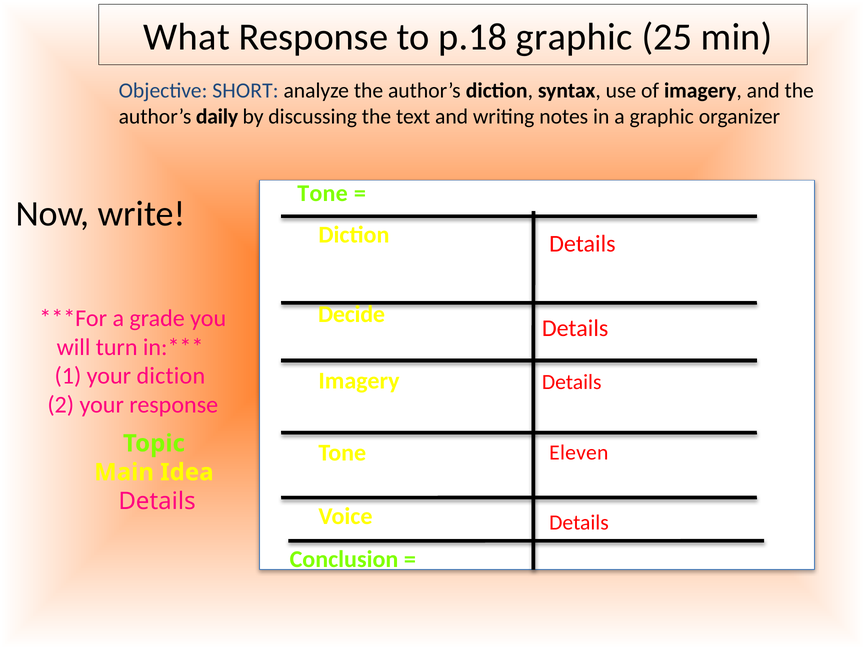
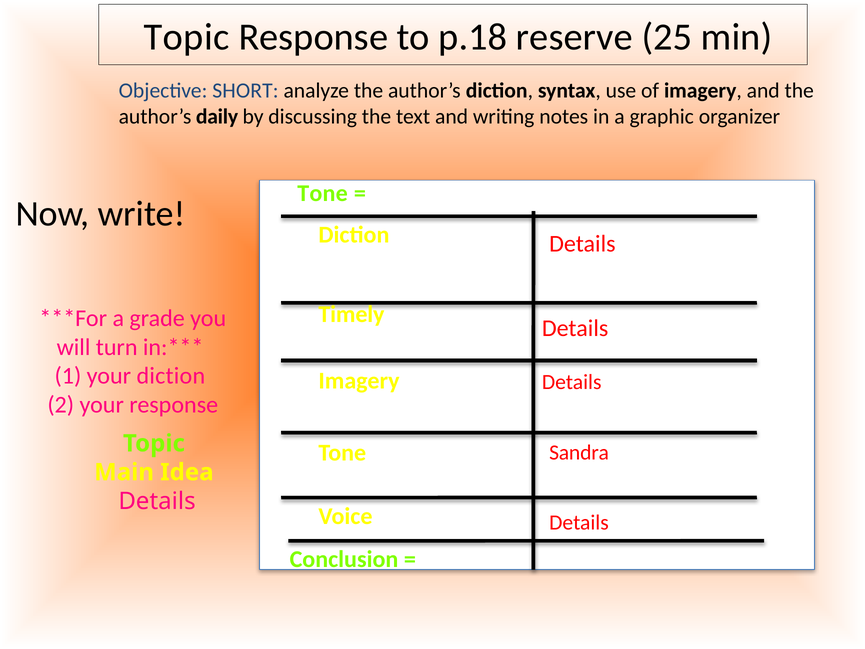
What at (187, 37): What -> Topic
p.18 graphic: graphic -> reserve
Decide: Decide -> Timely
Eleven: Eleven -> Sandra
